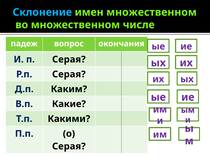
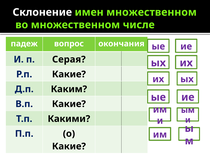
Склонение colour: light blue -> white
Р.п Серая: Серая -> Какие
Серая at (69, 147): Серая -> Какие
